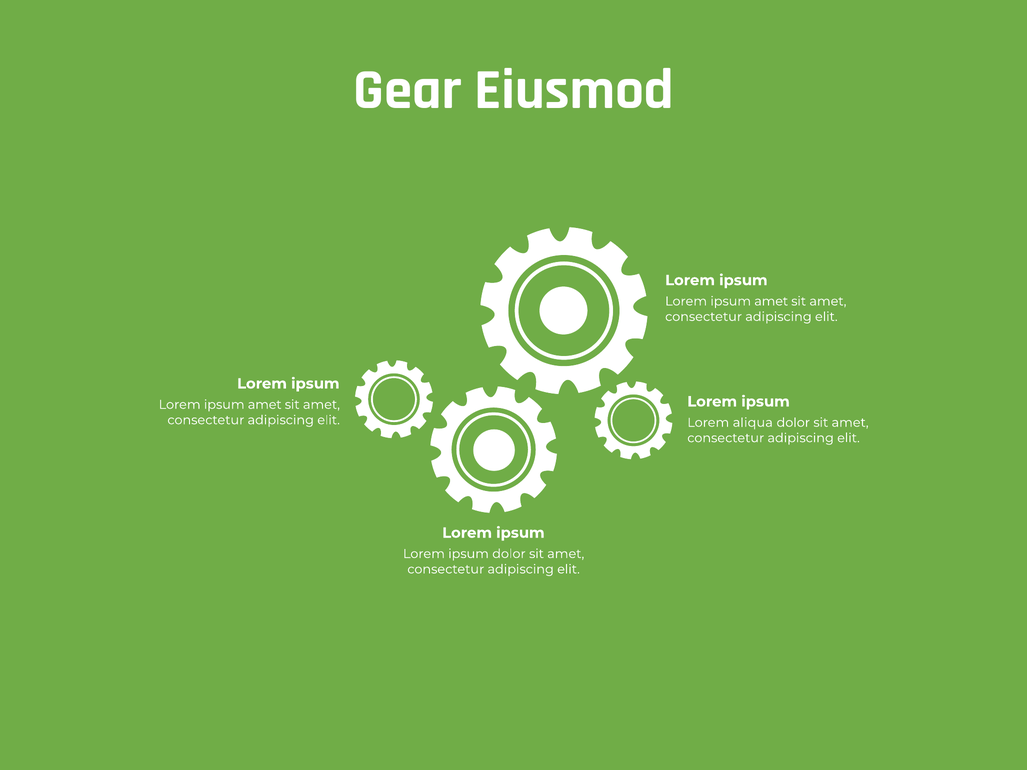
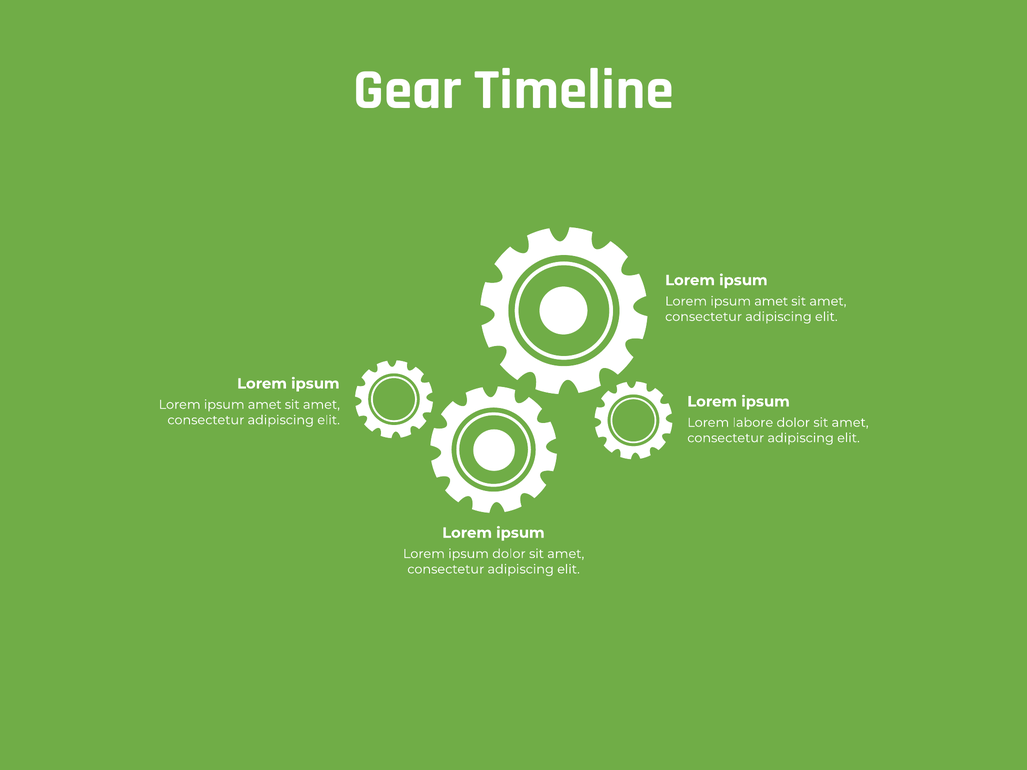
Eiusmod: Eiusmod -> Timeline
aliqua: aliqua -> labore
